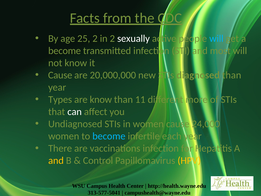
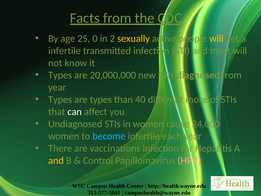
25 2: 2 -> 0
sexually colour: white -> yellow
will at (216, 39) colour: light blue -> yellow
become at (65, 51): become -> infertile
Cause at (60, 75): Cause -> Types
diagnosed than: than -> from
are know: know -> types
11: 11 -> 40
HPV colour: yellow -> pink
